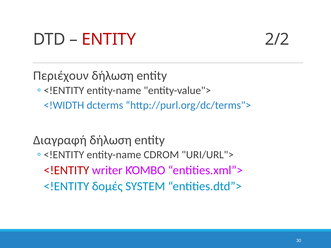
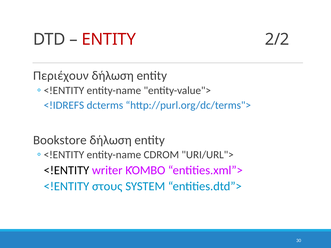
<!WIDTH: <!WIDTH -> <!IDREFS
Διαγραφή: Διαγραφή -> Bookstore
<!ENTITY at (66, 170) colour: red -> black
δομές: δομές -> στους
